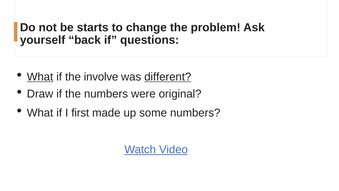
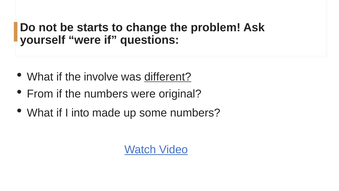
yourself back: back -> were
What at (40, 77) underline: present -> none
Draw: Draw -> From
first: first -> into
